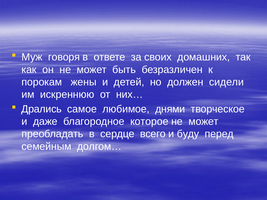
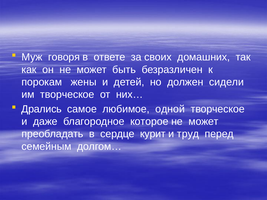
им искреннюю: искреннюю -> творческое
днями: днями -> одной
всего: всего -> курит
буду: буду -> труд
